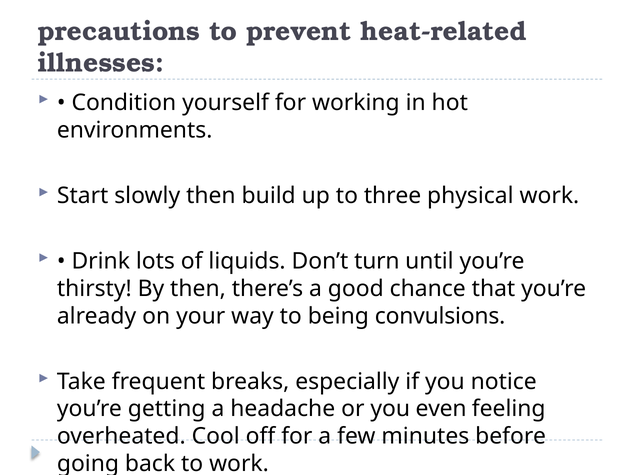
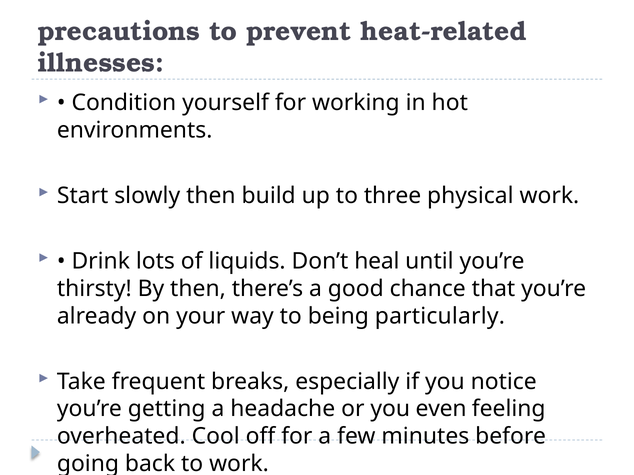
turn: turn -> heal
convulsions: convulsions -> particularly
